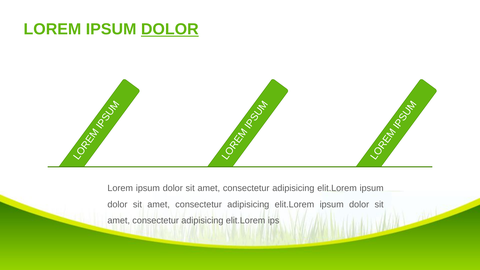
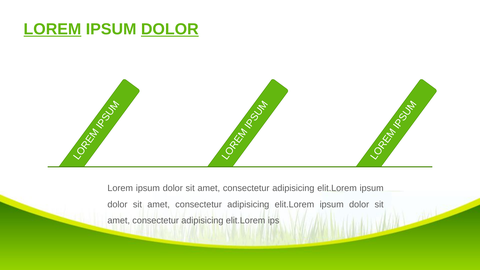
LOREM at (52, 29) underline: none -> present
